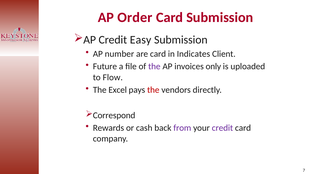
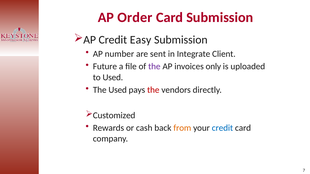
are card: card -> sent
Indicates: Indicates -> Integrate
to Flow: Flow -> Used
The Excel: Excel -> Used
Correspond: Correspond -> Customized
from colour: purple -> orange
credit at (222, 128) colour: purple -> blue
